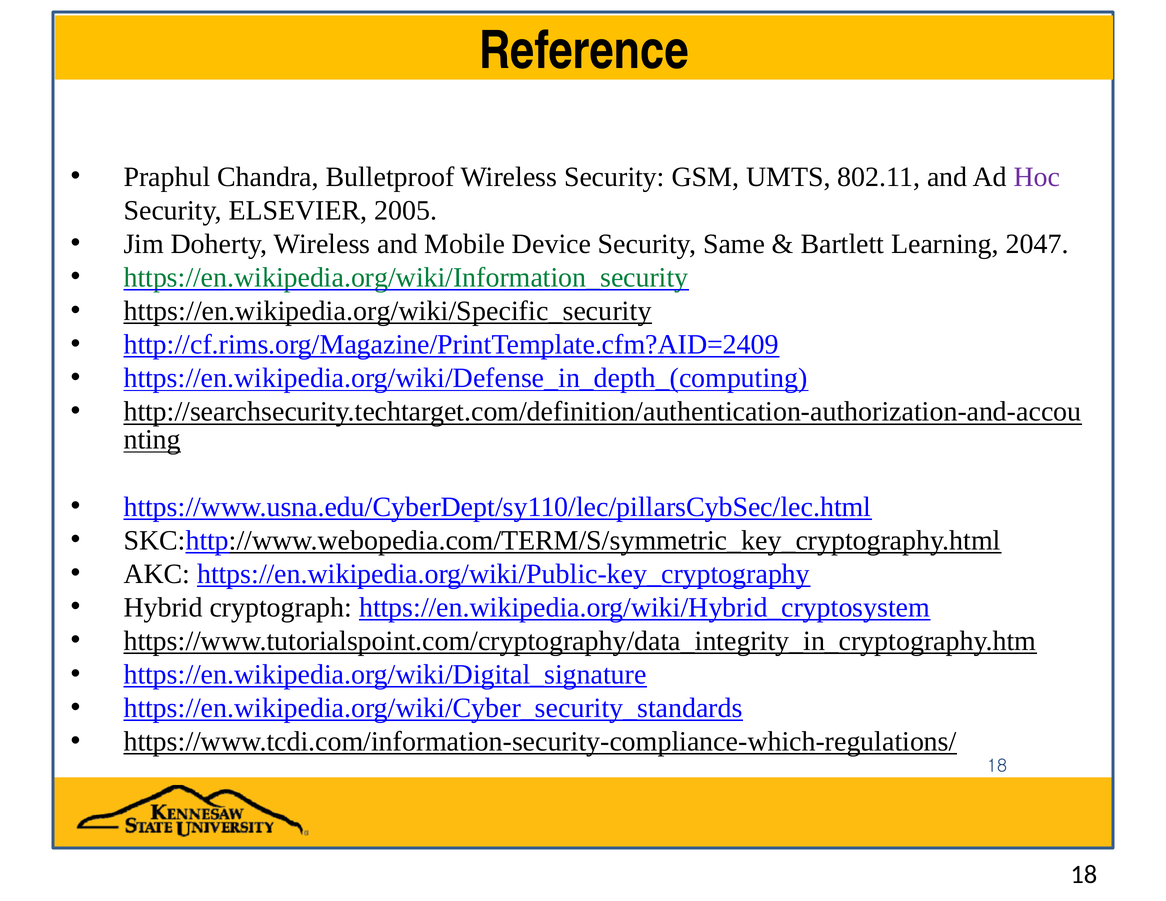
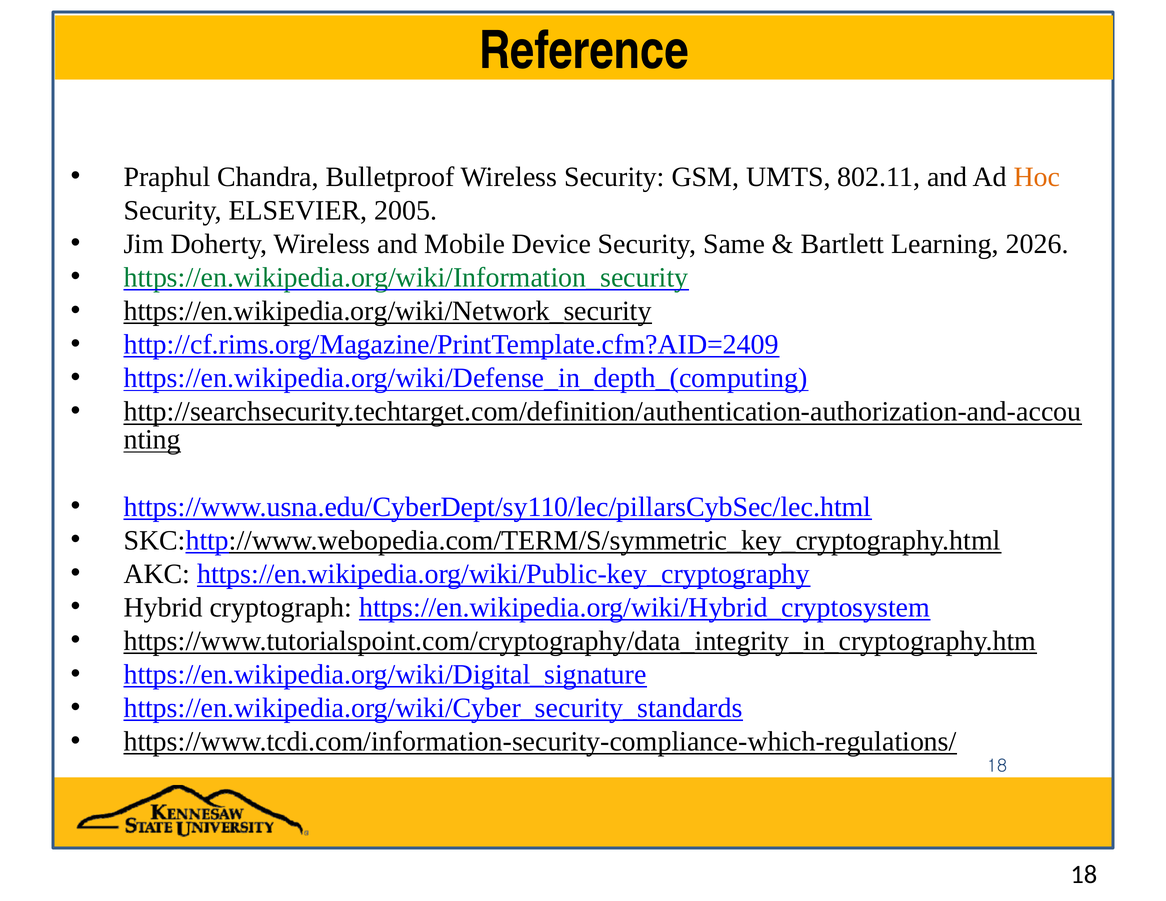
Hoc colour: purple -> orange
2047: 2047 -> 2026
https://en.wikipedia.org/wiki/Specific_security: https://en.wikipedia.org/wiki/Specific_security -> https://en.wikipedia.org/wiki/Network_security
